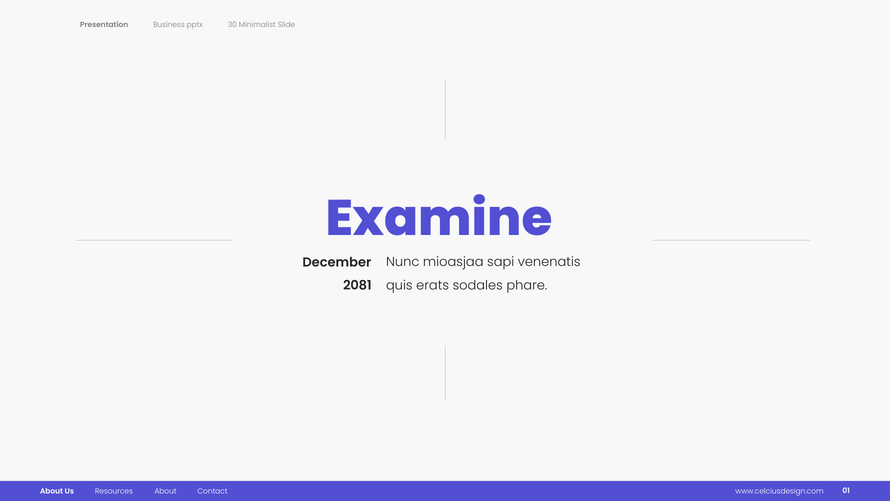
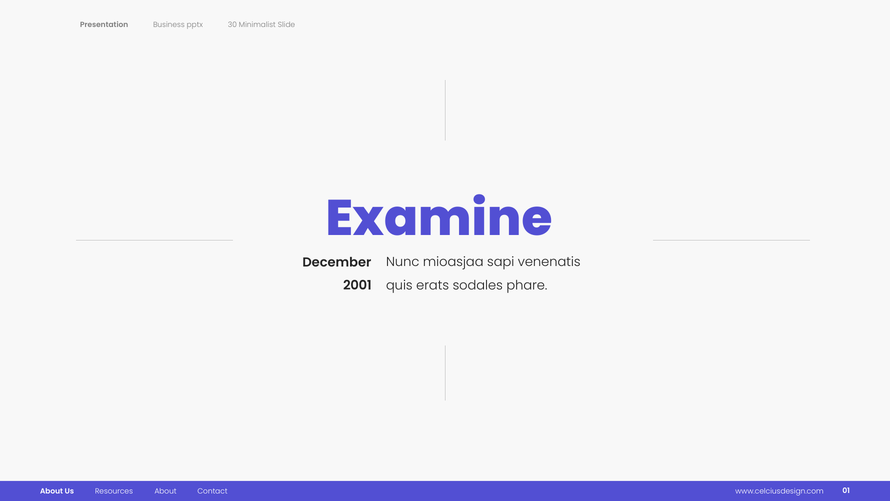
2081: 2081 -> 2001
